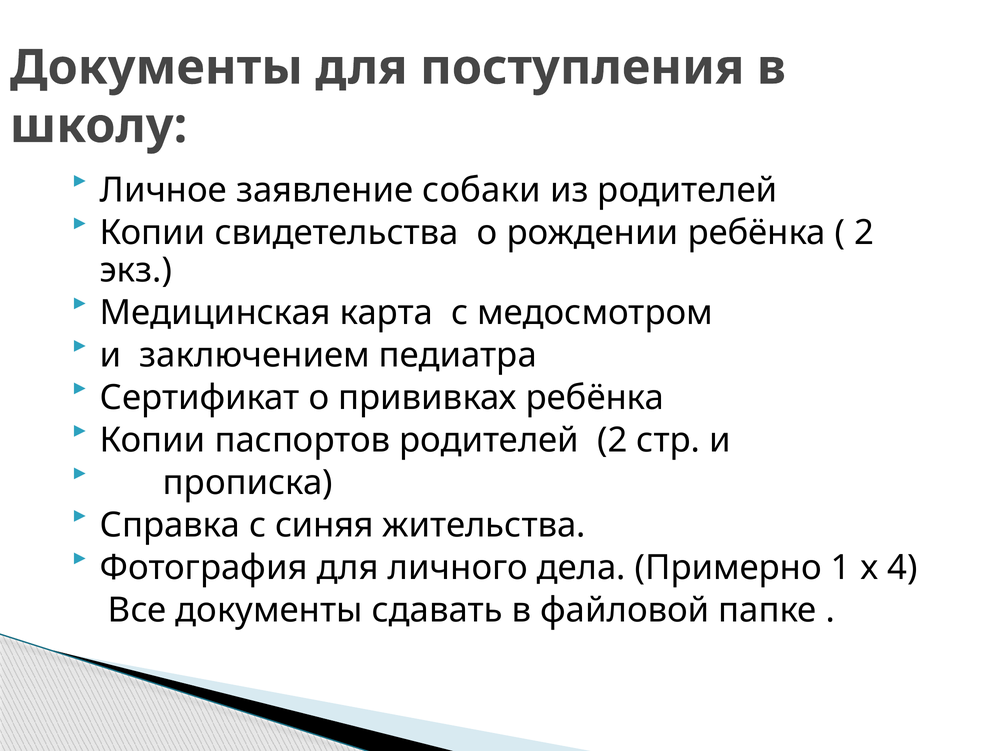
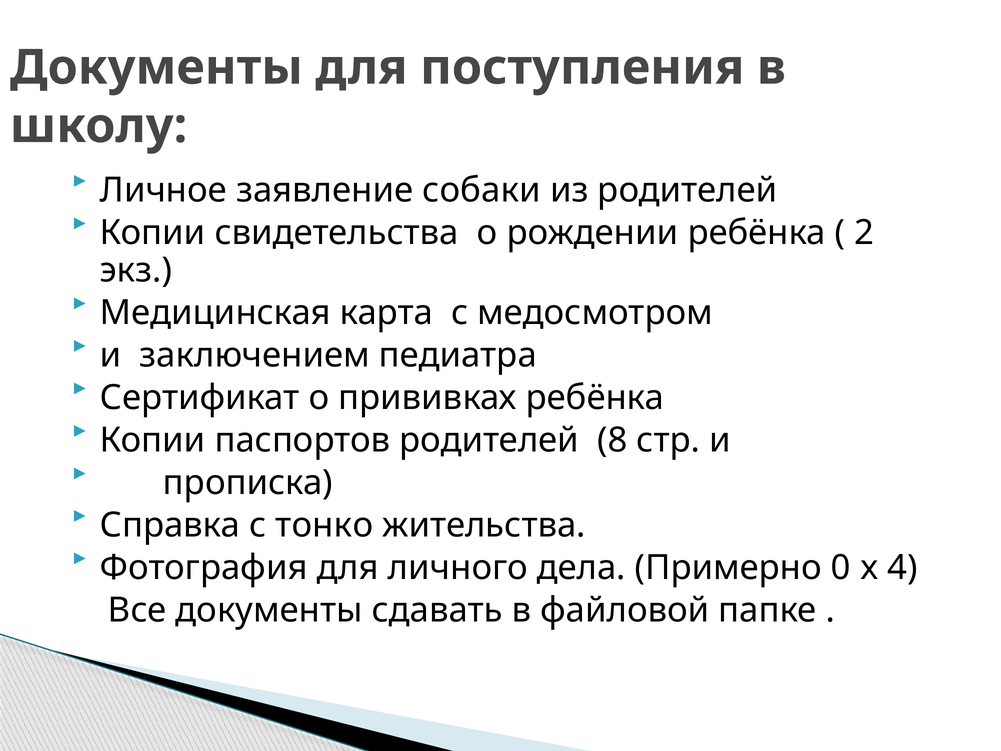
родителей 2: 2 -> 8
синяя: синяя -> тонко
1: 1 -> 0
